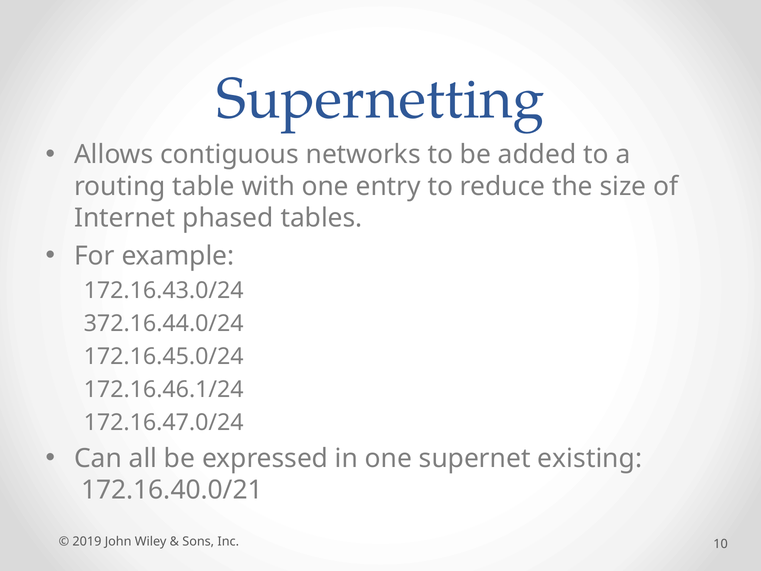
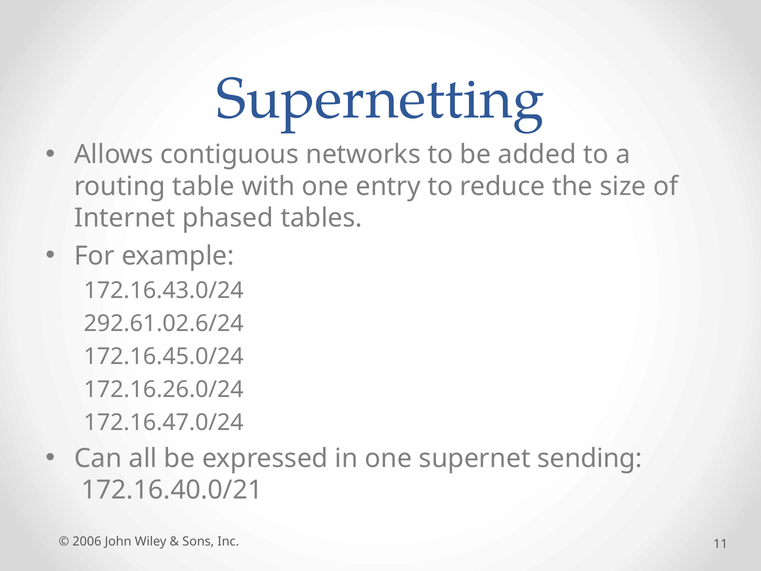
372.16.44.0/24: 372.16.44.0/24 -> 292.61.02.6/24
172.16.46.1/24: 172.16.46.1/24 -> 172.16.26.0/24
existing: existing -> sending
2019: 2019 -> 2006
10: 10 -> 11
